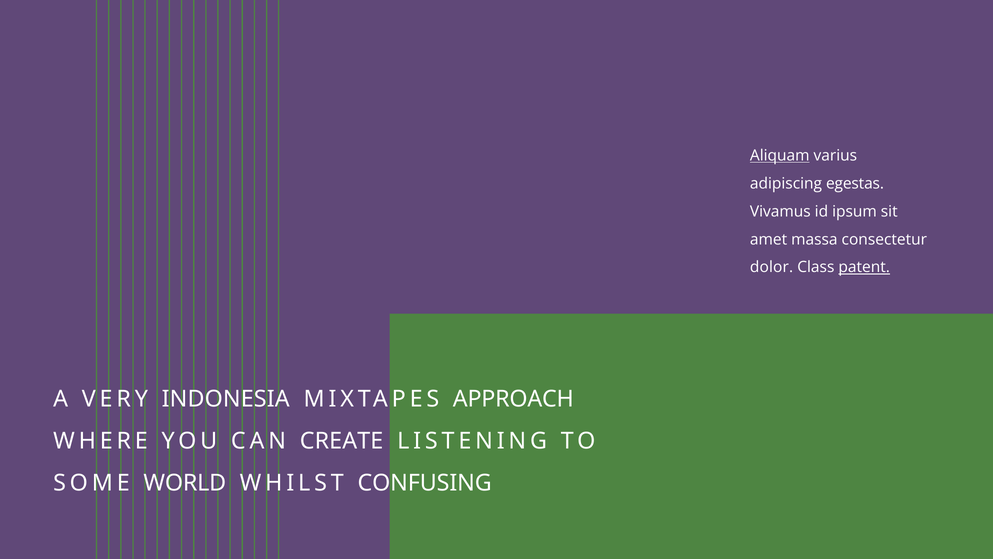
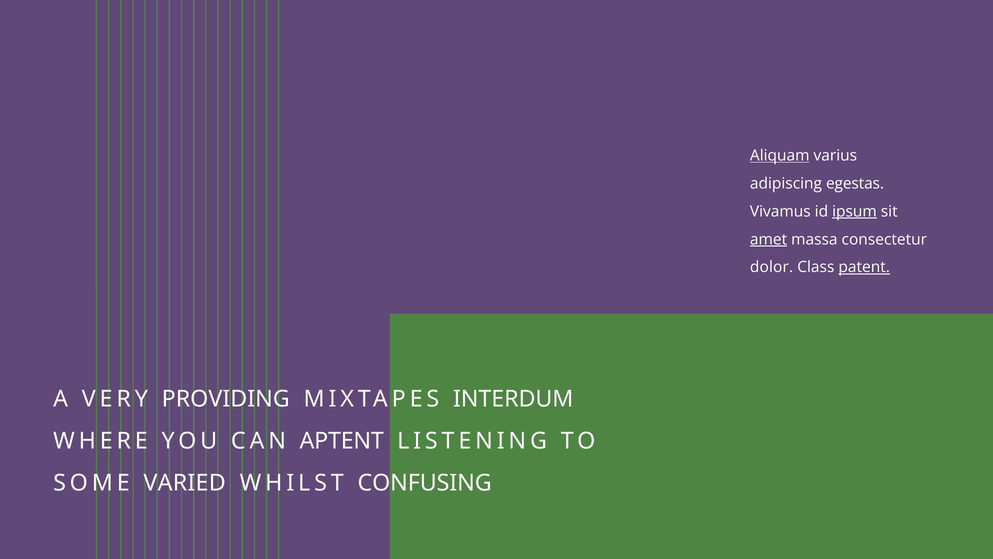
ipsum underline: none -> present
amet underline: none -> present
INDONESIA: INDONESIA -> PROVIDING
APPROACH: APPROACH -> INTERDUM
CREATE: CREATE -> APTENT
WORLD: WORLD -> VARIED
